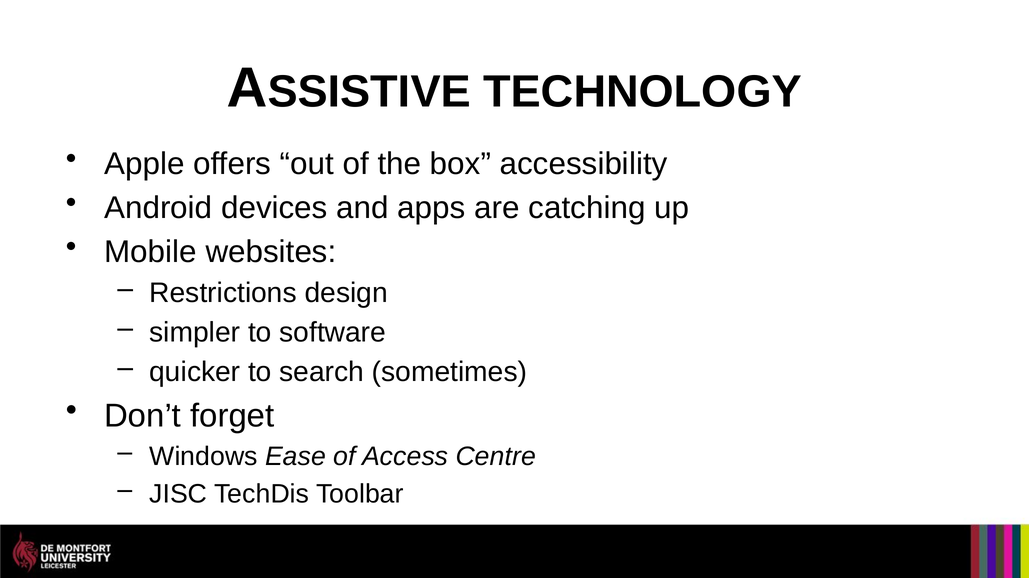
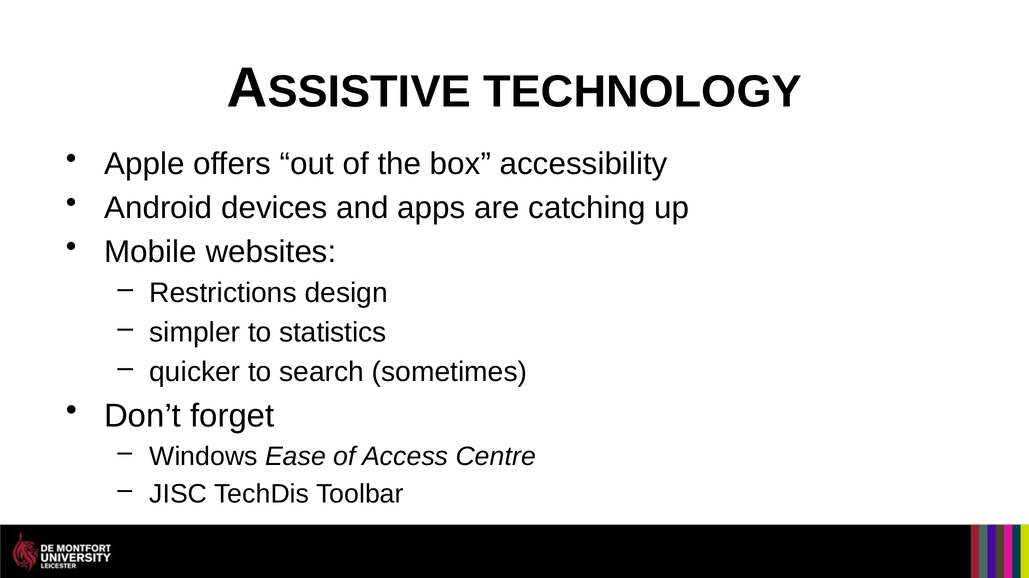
software: software -> statistics
